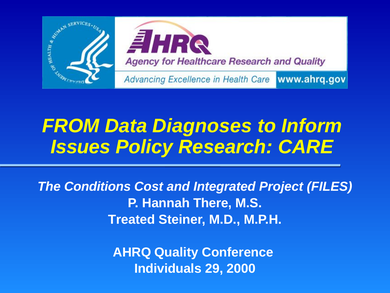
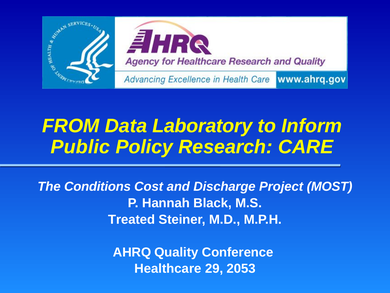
Diagnoses: Diagnoses -> Laboratory
Issues: Issues -> Public
Integrated: Integrated -> Discharge
FILES: FILES -> MOST
There: There -> Black
Individuals: Individuals -> Healthcare
2000: 2000 -> 2053
